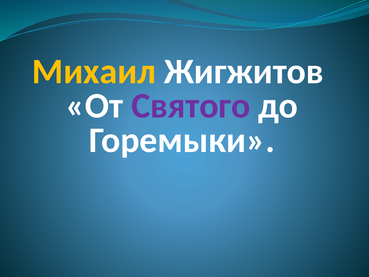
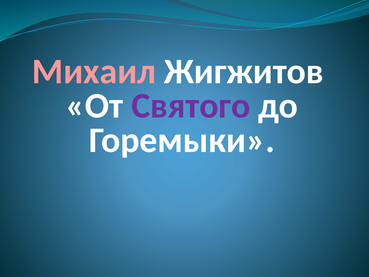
Михаил colour: yellow -> pink
